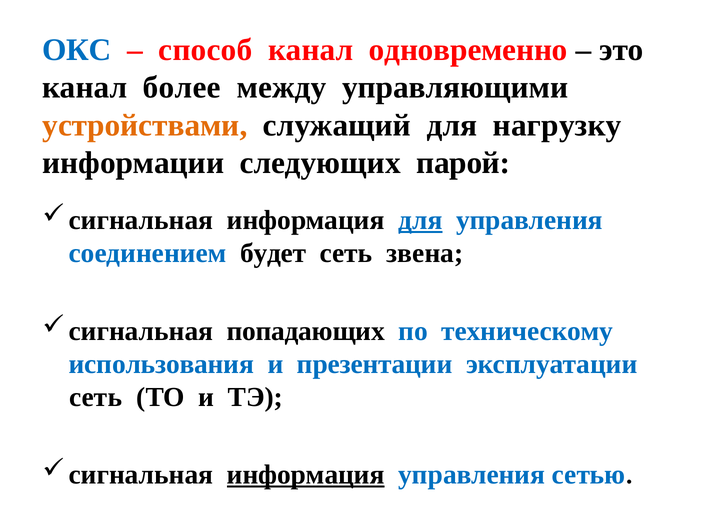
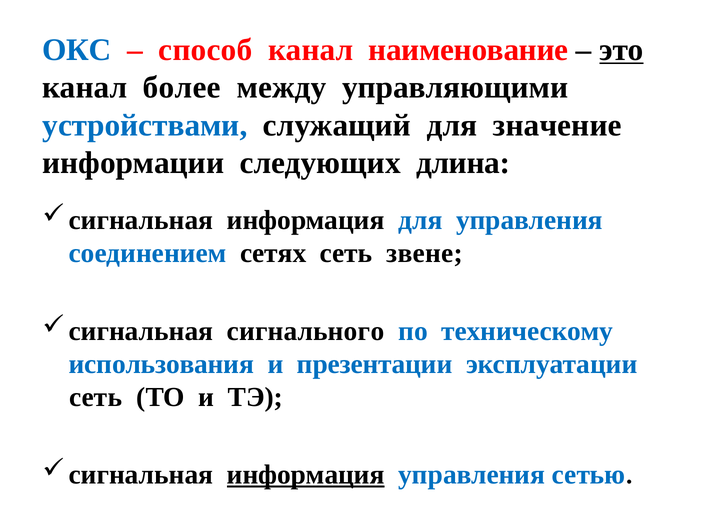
одновременно: одновременно -> наименование
это underline: none -> present
устройствами colour: orange -> blue
нагрузку: нагрузку -> значение
парой: парой -> длина
для at (420, 220) underline: present -> none
будет: будет -> сетях
звена: звена -> звене
попадающих: попадающих -> сигнального
